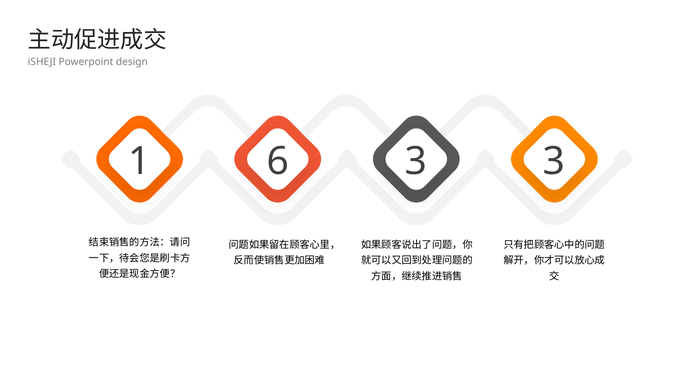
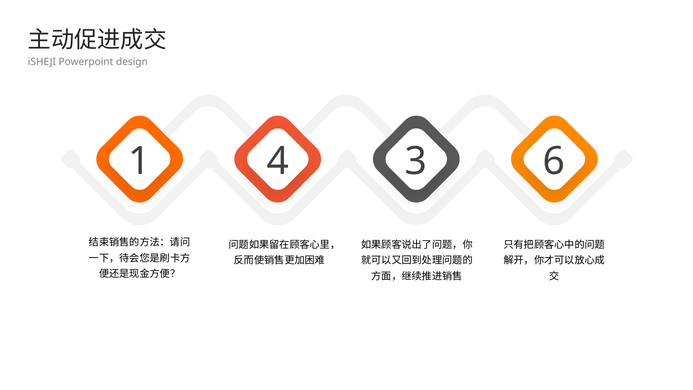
6: 6 -> 4
3 3: 3 -> 6
